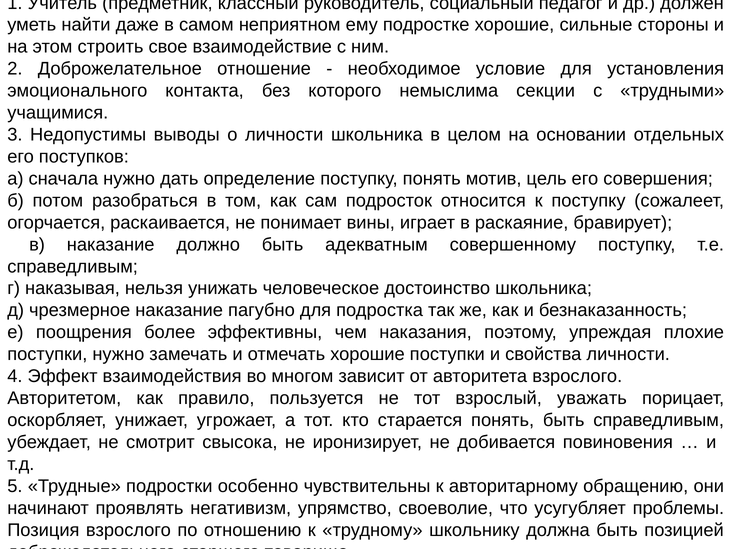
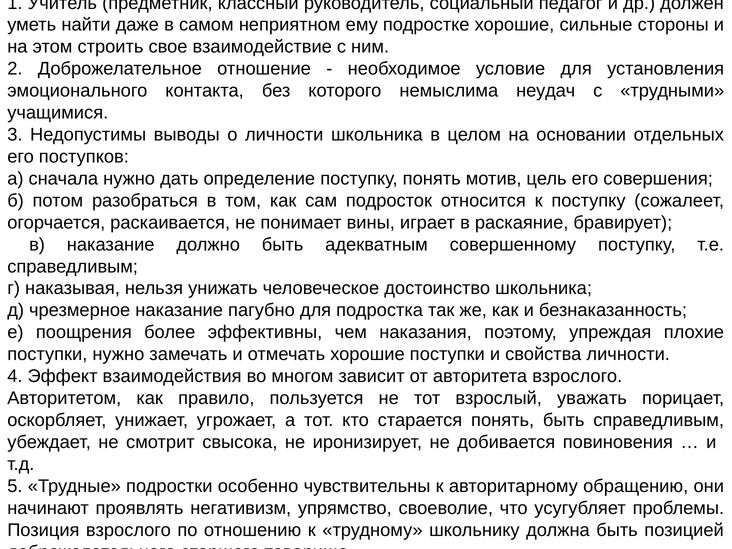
секции: секции -> неудач
